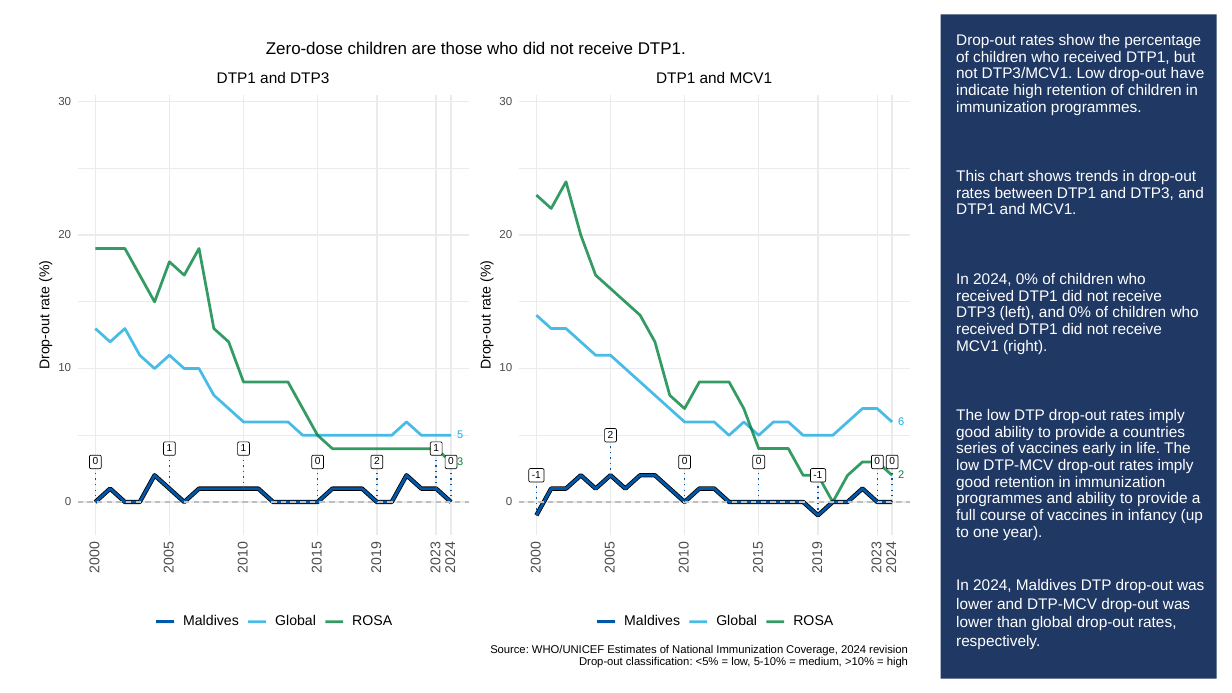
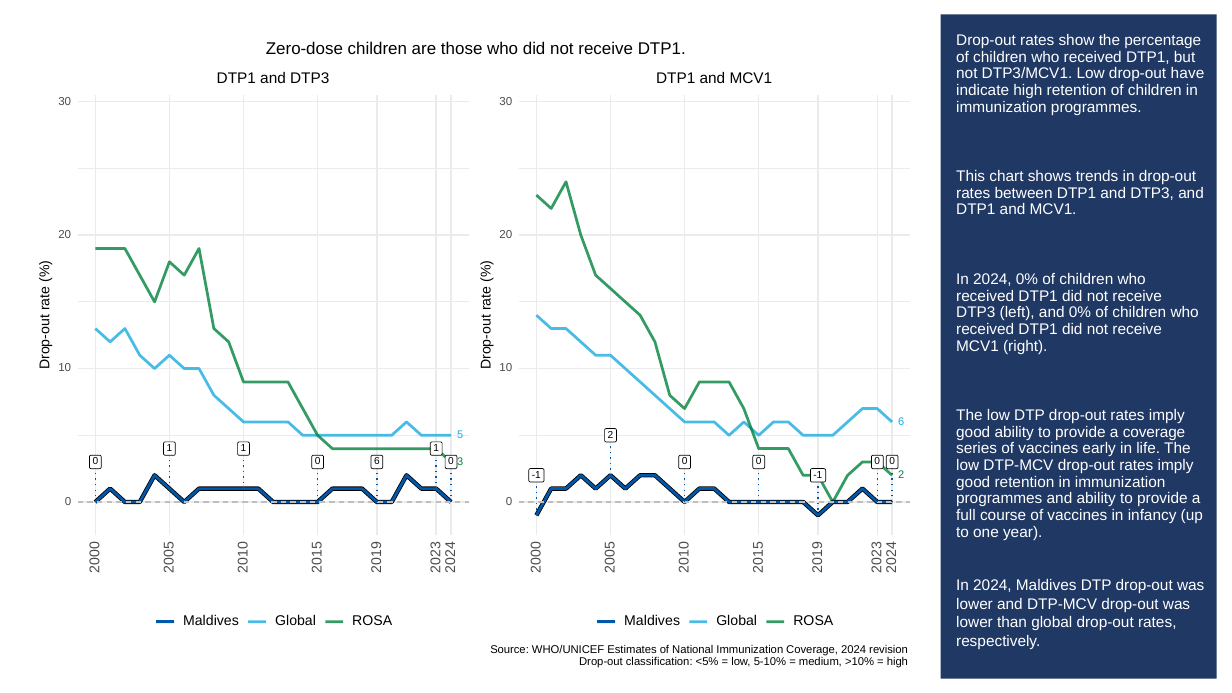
a countries: countries -> coverage
2 at (377, 462): 2 -> 6
